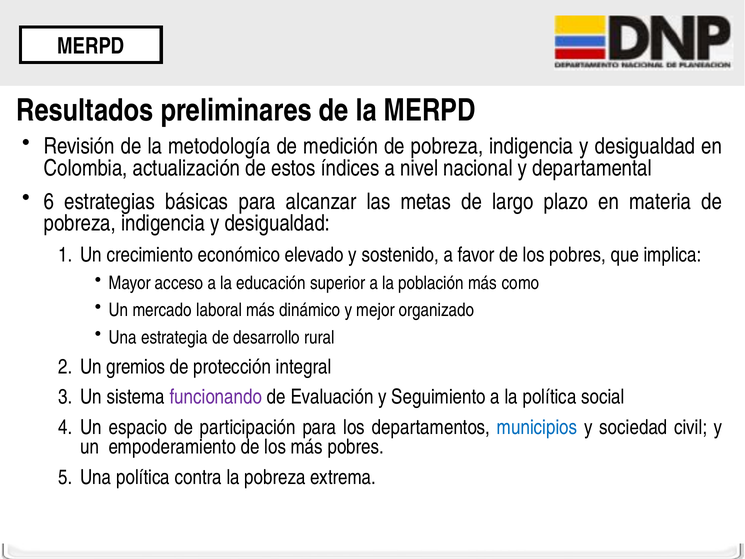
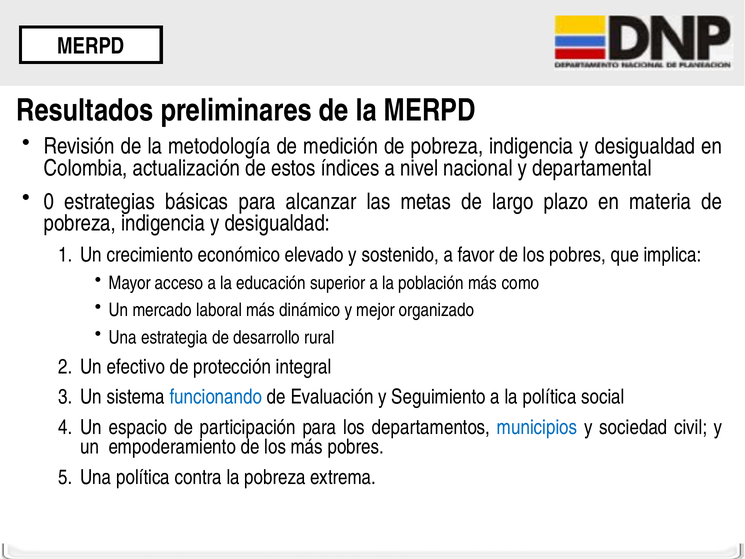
6: 6 -> 0
gremios: gremios -> efectivo
funcionando colour: purple -> blue
